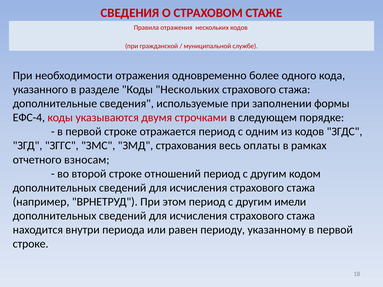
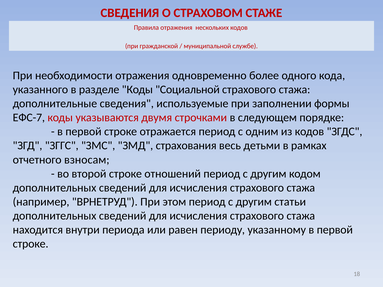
Коды Нескольких: Нескольких -> Социальной
ЕФС-4: ЕФС-4 -> ЕФС-7
оплаты: оплаты -> детьми
имели: имели -> статьи
